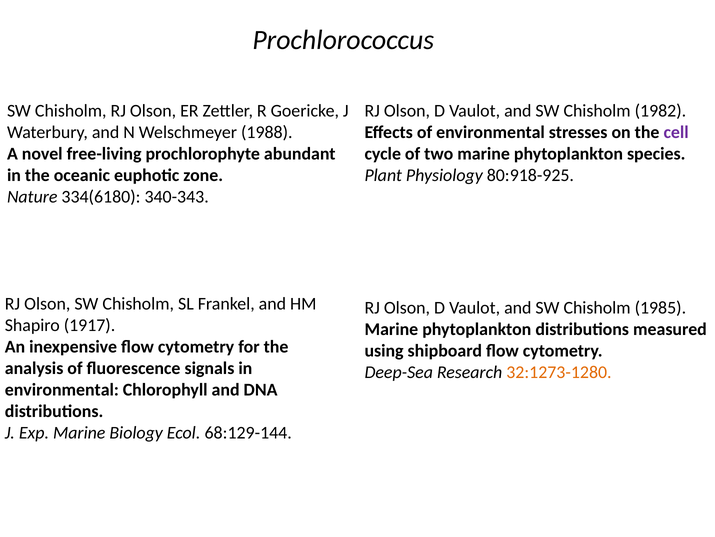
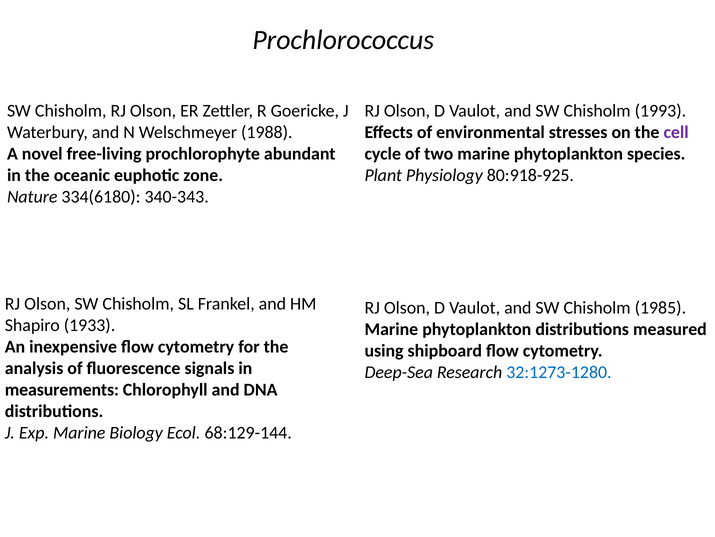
1982: 1982 -> 1993
1917: 1917 -> 1933
32:1273-1280 colour: orange -> blue
environmental at (62, 389): environmental -> measurements
